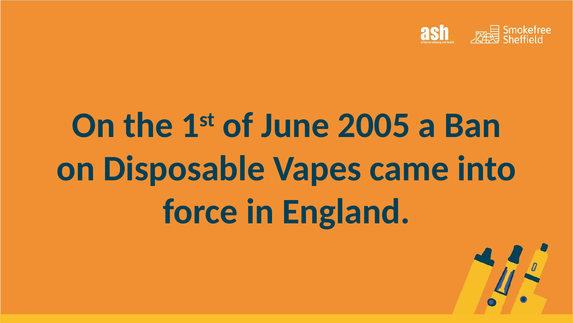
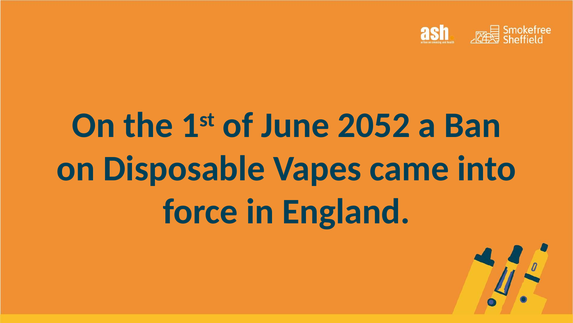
2005: 2005 -> 2052
